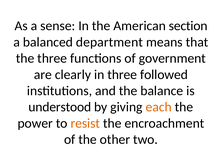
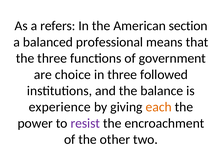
sense: sense -> refers
department: department -> professional
clearly: clearly -> choice
understood: understood -> experience
resist colour: orange -> purple
